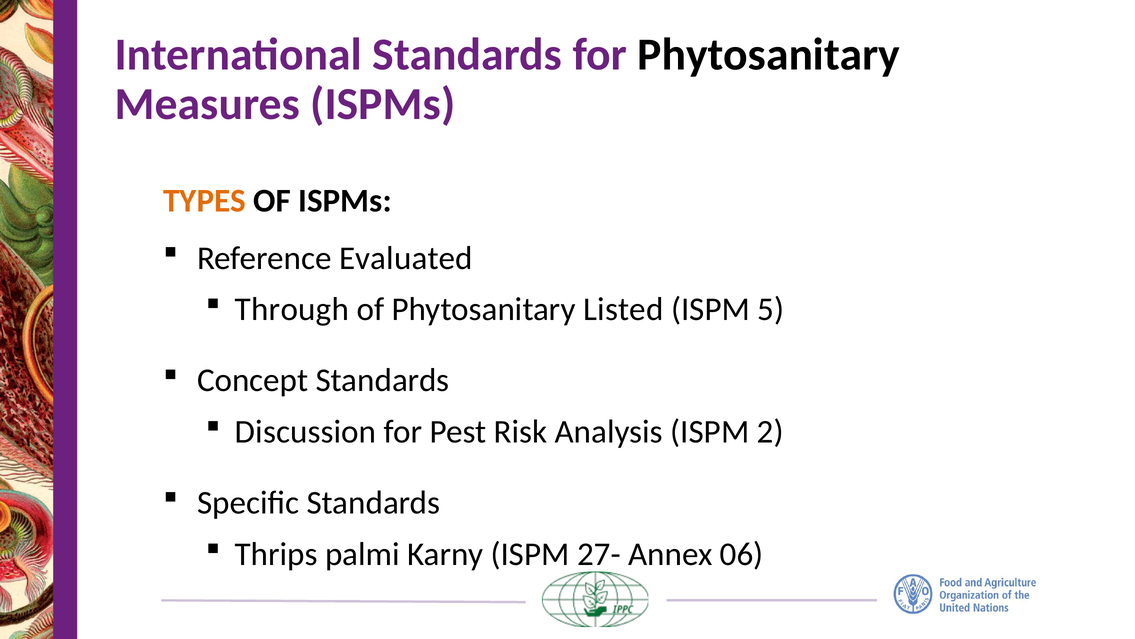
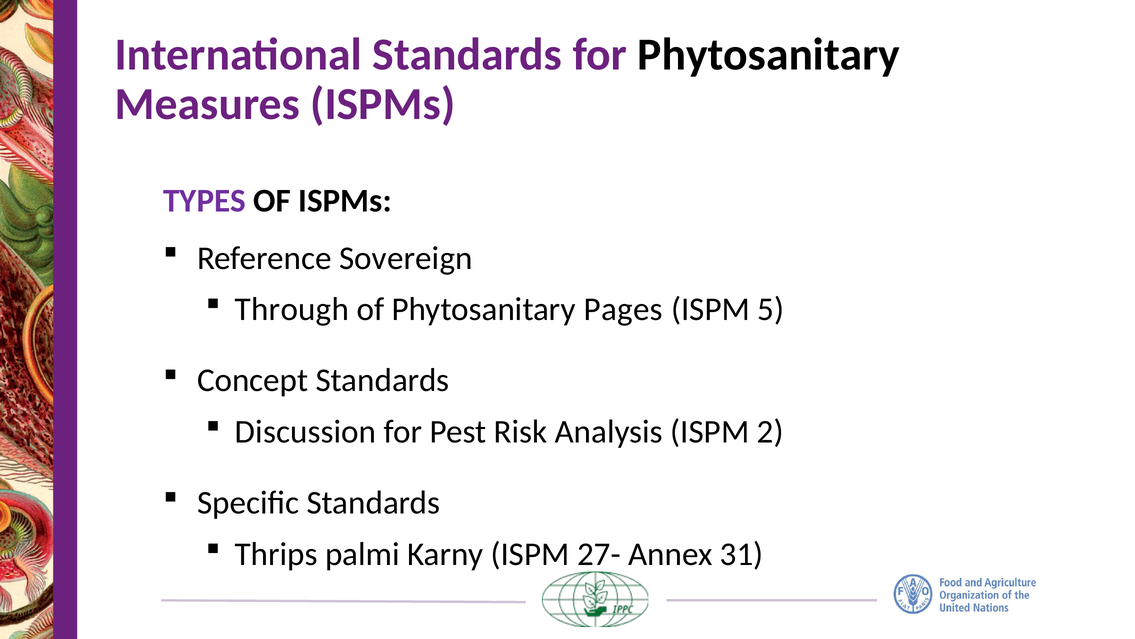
TYPES colour: orange -> purple
Evaluated: Evaluated -> Sovereign
Listed: Listed -> Pages
06: 06 -> 31
